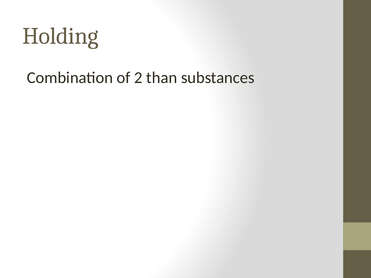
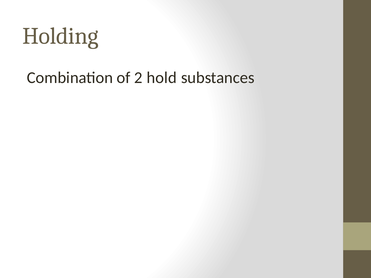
than: than -> hold
